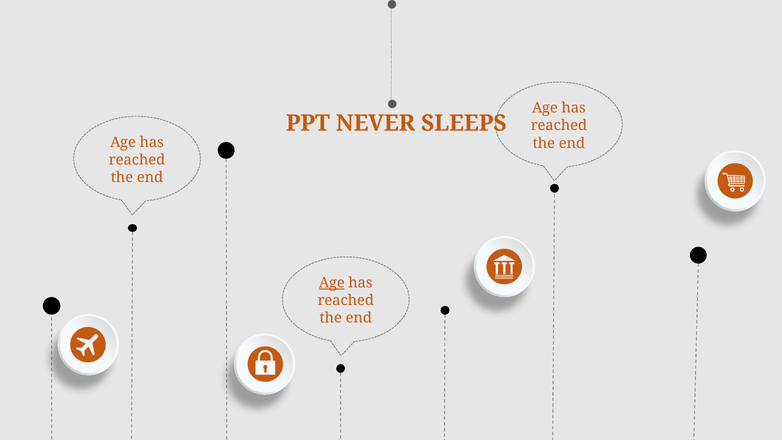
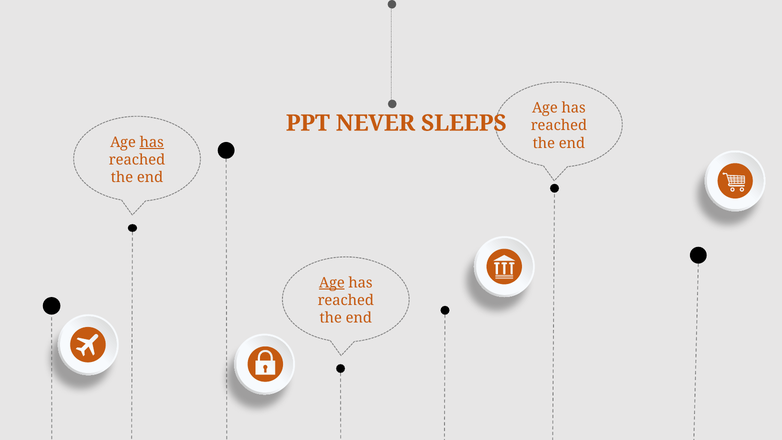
has at (152, 142) underline: none -> present
